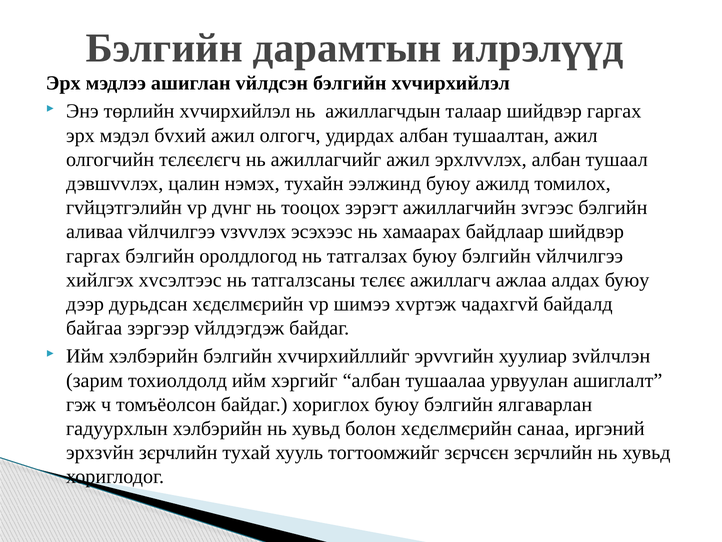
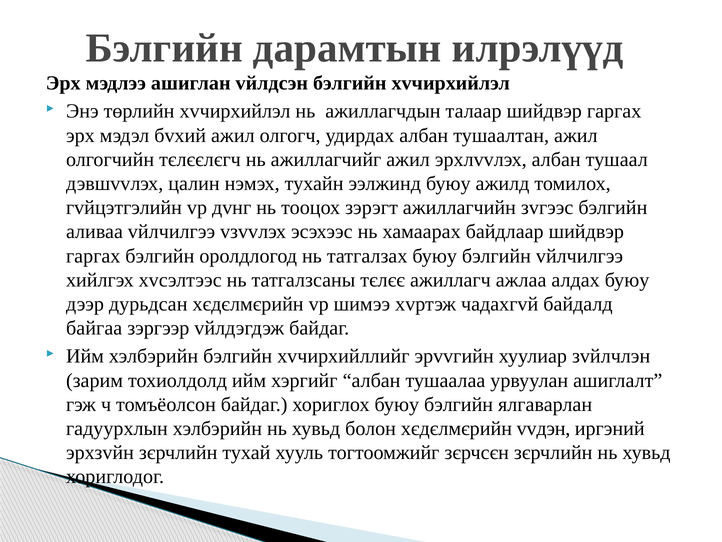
санаа: санаа -> vvдэн
